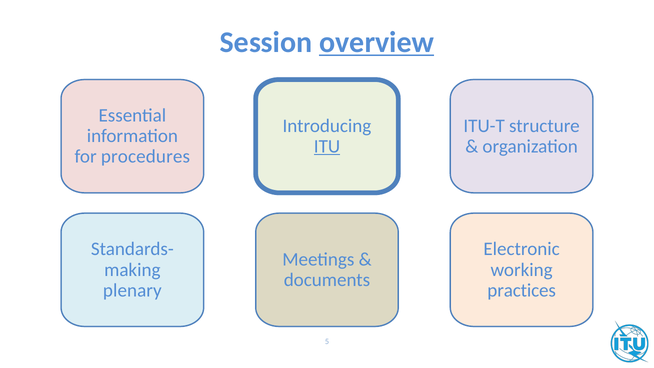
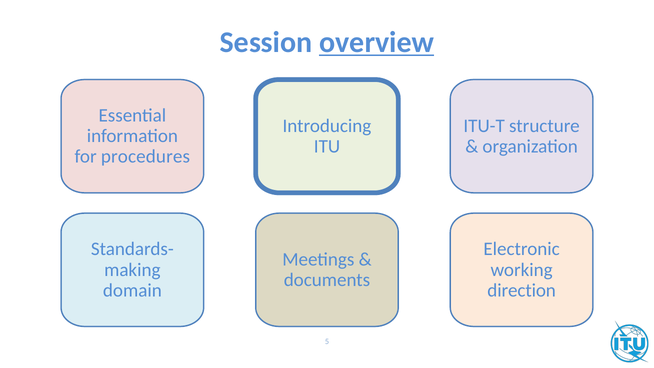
ITU underline: present -> none
plenary: plenary -> domain
practices: practices -> direction
